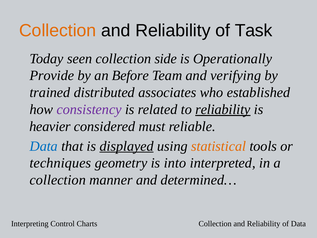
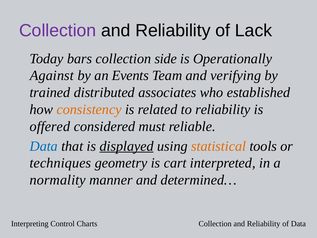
Collection at (58, 31) colour: orange -> purple
Task: Task -> Lack
seen: seen -> bars
Provide: Provide -> Against
Before: Before -> Events
consistency colour: purple -> orange
reliability at (223, 109) underline: present -> none
heavier: heavier -> offered
into: into -> cart
collection at (58, 180): collection -> normality
